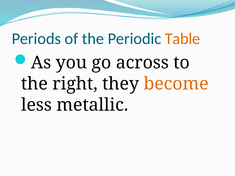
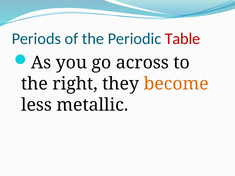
Table colour: orange -> red
